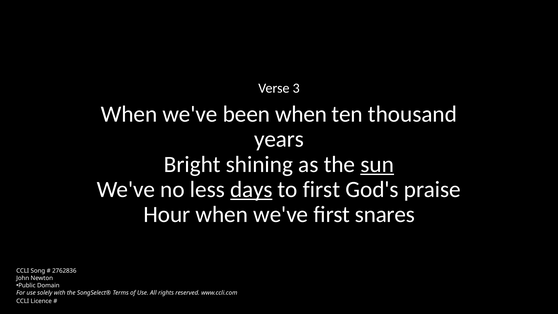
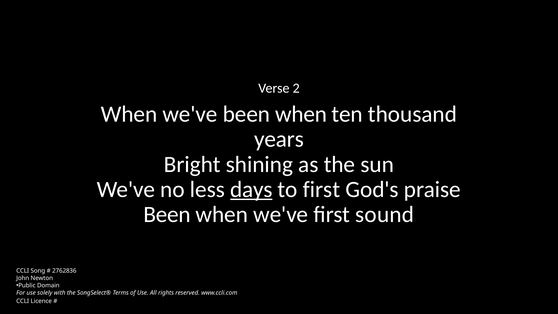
3: 3 -> 2
sun underline: present -> none
Hour at (167, 214): Hour -> Been
snares: snares -> sound
